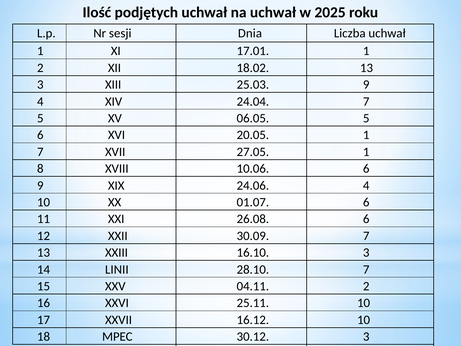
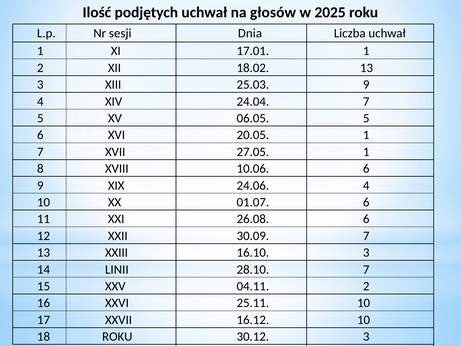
na uchwał: uchwał -> głosów
18 MPEC: MPEC -> ROKU
